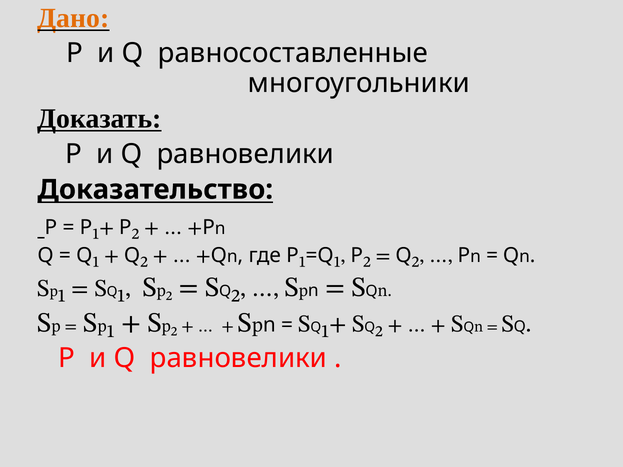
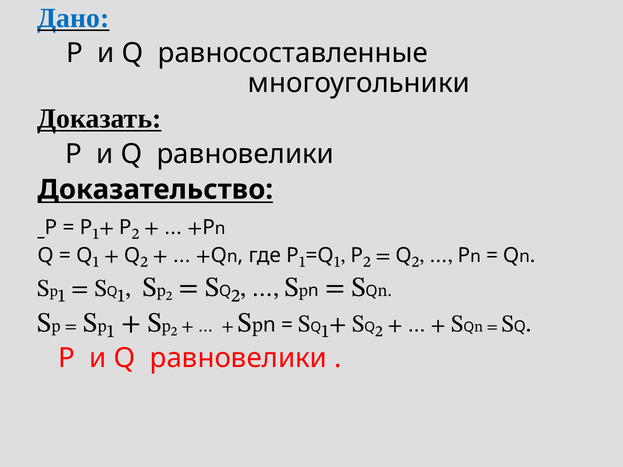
Дано colour: orange -> blue
